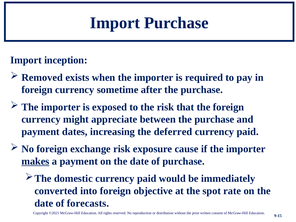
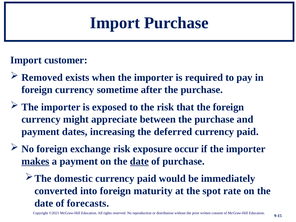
inception: inception -> customer
cause: cause -> occur
date at (139, 161) underline: none -> present
objective: objective -> maturity
